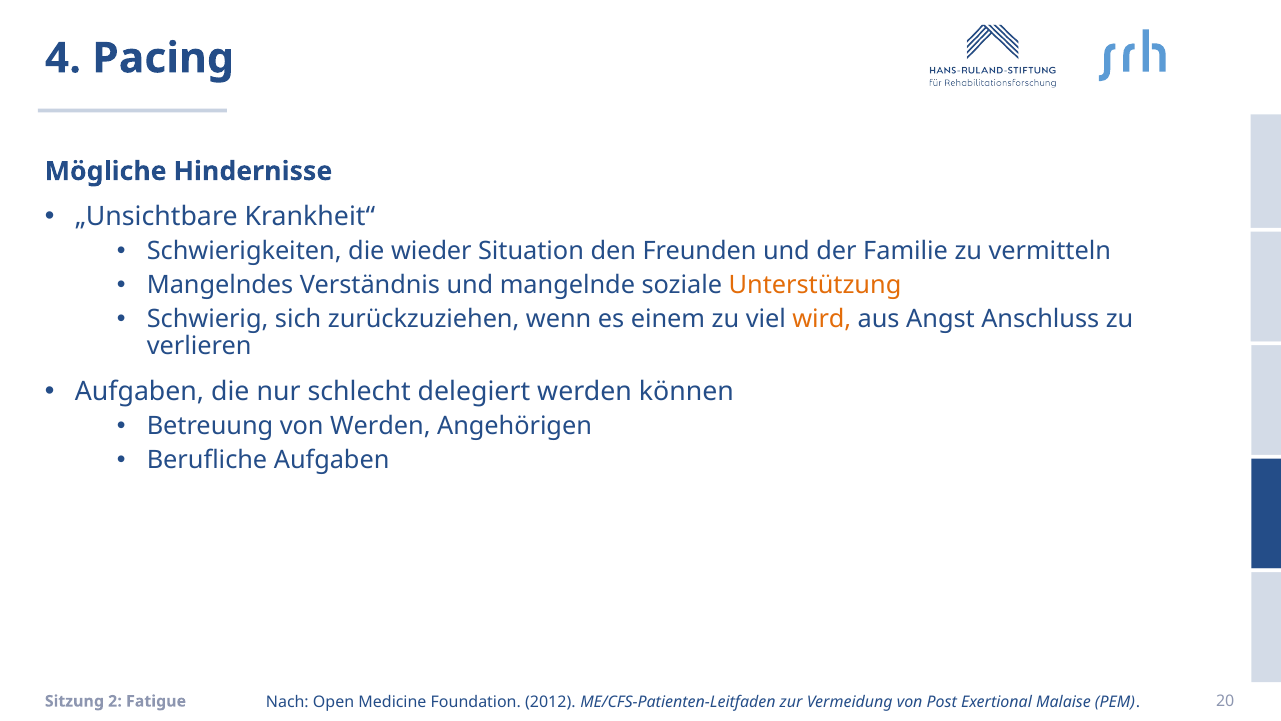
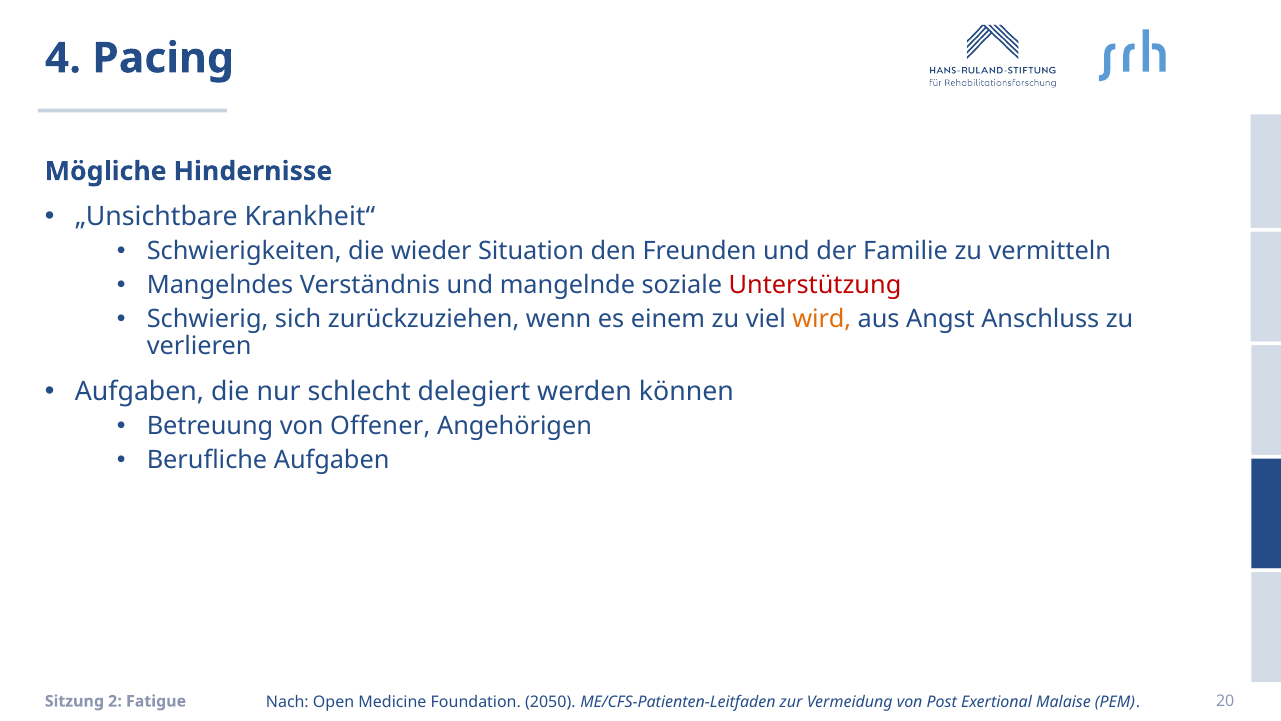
Unterstützung colour: orange -> red
von Werden: Werden -> Offener
2012: 2012 -> 2050
